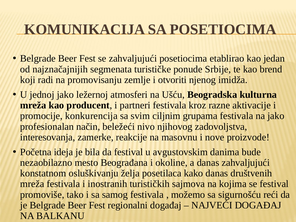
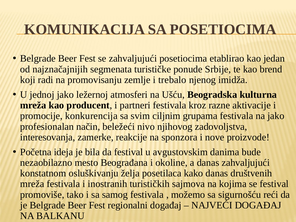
otvoriti: otvoriti -> trebalo
masovnu: masovnu -> sponzora
